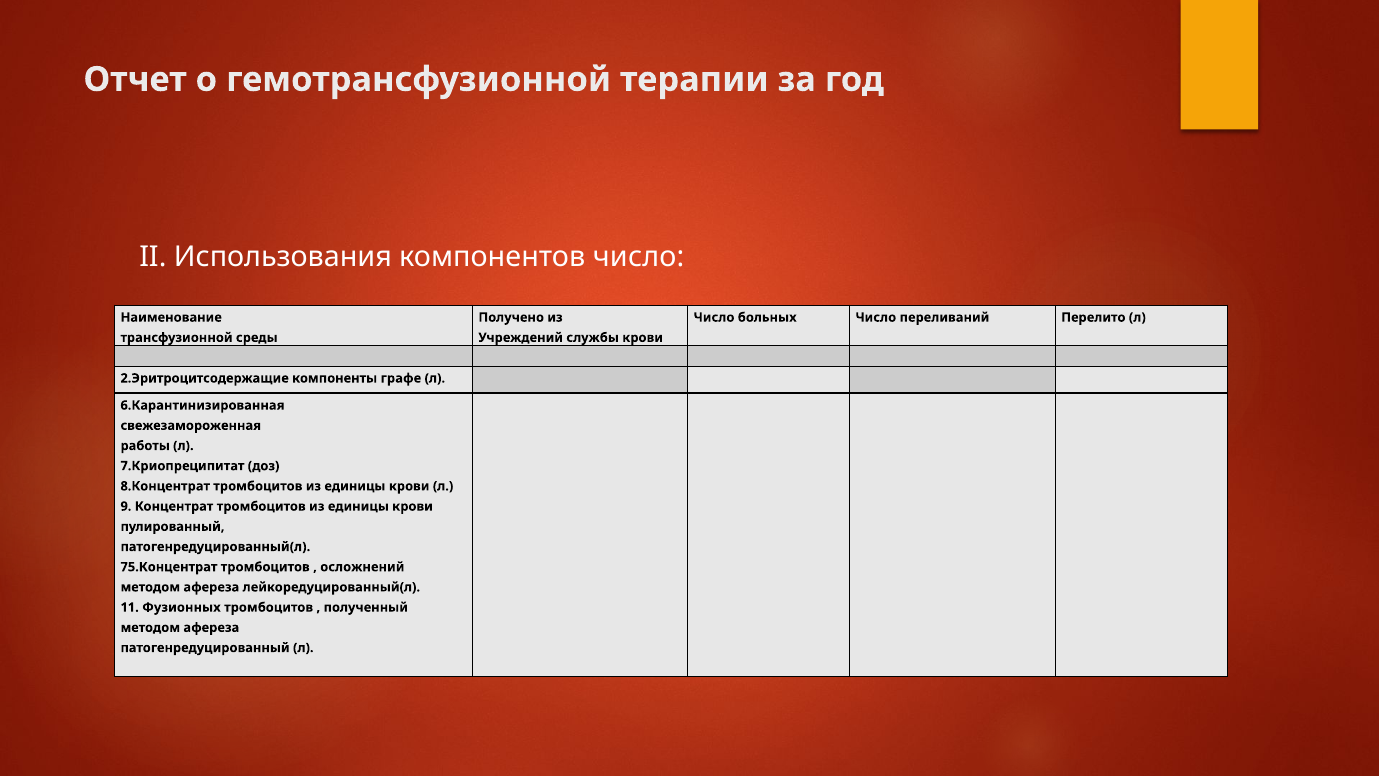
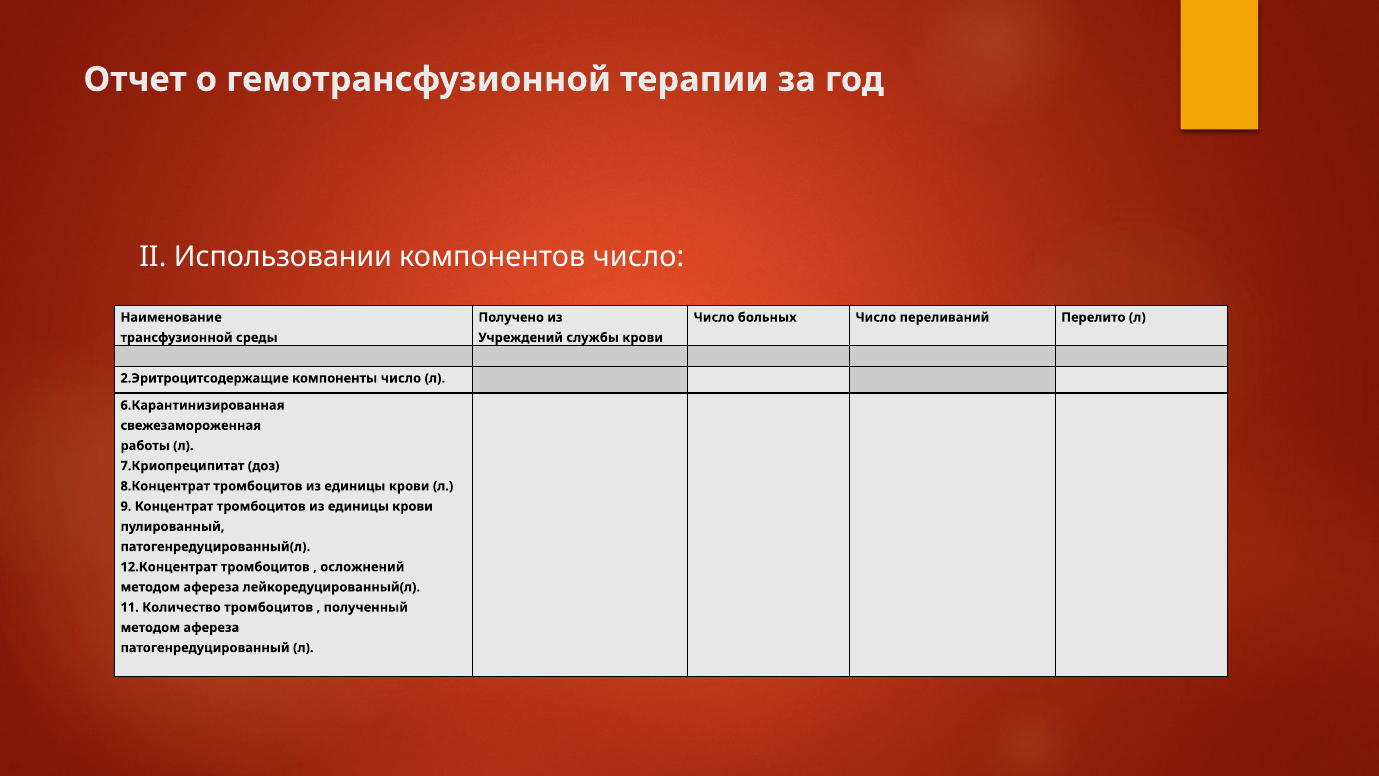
Использования: Использования -> Использовании
компоненты графе: графе -> число
75.Концентрат: 75.Концентрат -> 12.Концентрат
Фузионных: Фузионных -> Количество
